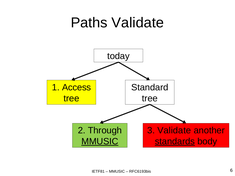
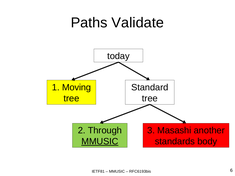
Access: Access -> Moving
3 Validate: Validate -> Masashi
standards underline: present -> none
